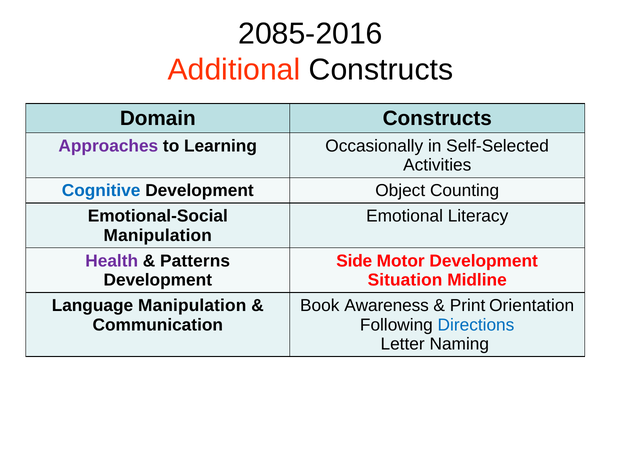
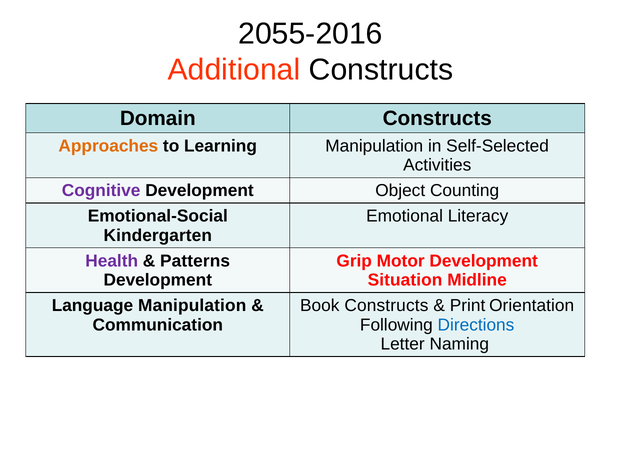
2085-2016: 2085-2016 -> 2055-2016
Approaches colour: purple -> orange
Learning Occasionally: Occasionally -> Manipulation
Cognitive colour: blue -> purple
Manipulation at (158, 235): Manipulation -> Kindergarten
Side: Side -> Grip
Book Awareness: Awareness -> Constructs
